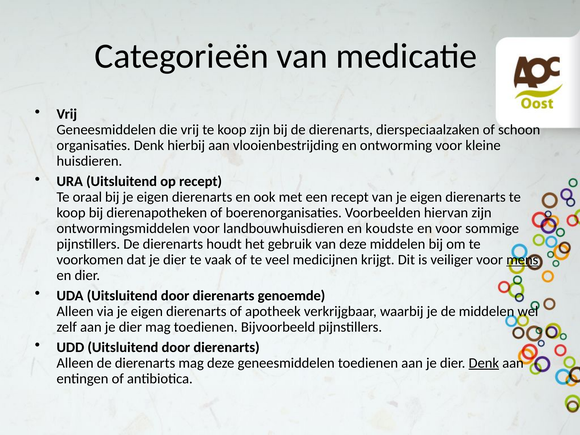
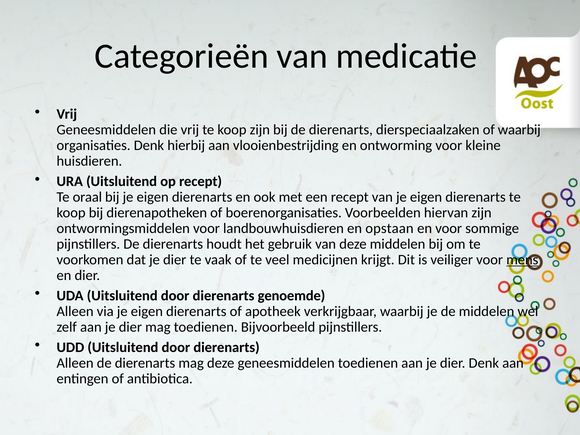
of schoon: schoon -> waarbij
koudste: koudste -> opstaan
Denk at (484, 363) underline: present -> none
